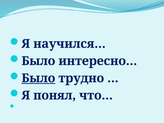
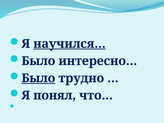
научился… underline: none -> present
